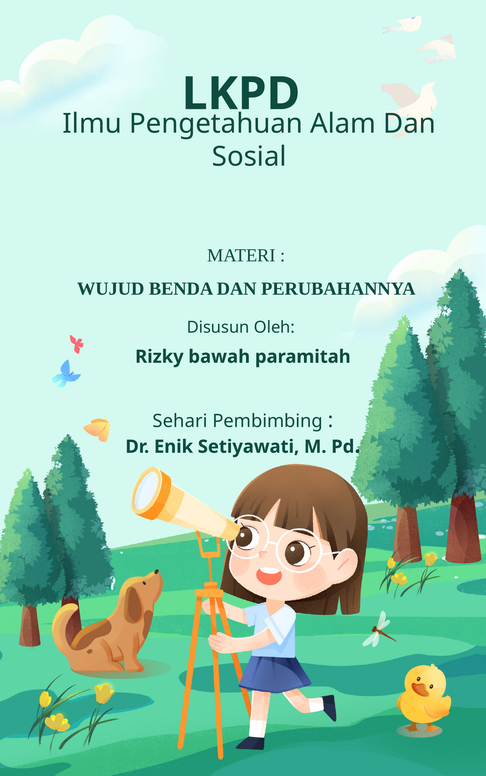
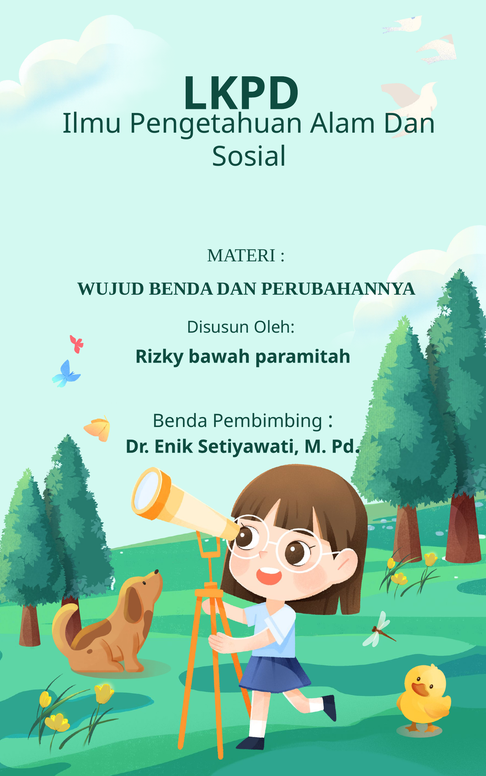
Sehari at (180, 421): Sehari -> Benda
